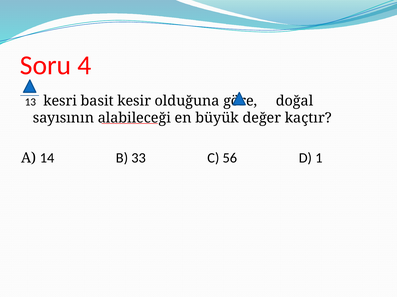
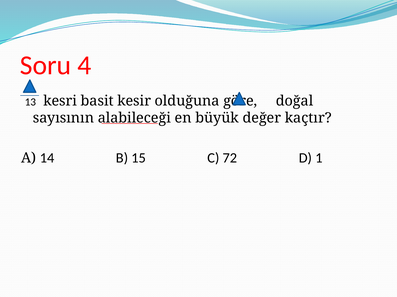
33: 33 -> 15
56: 56 -> 72
